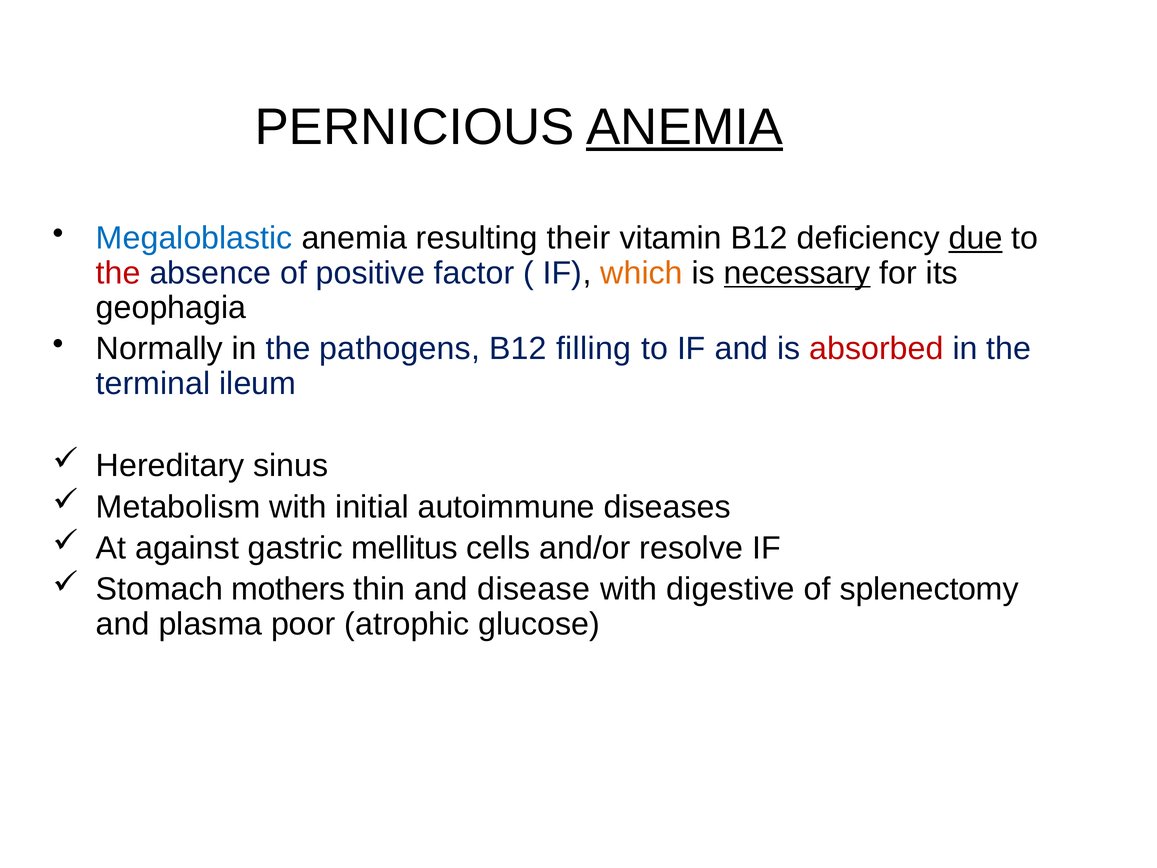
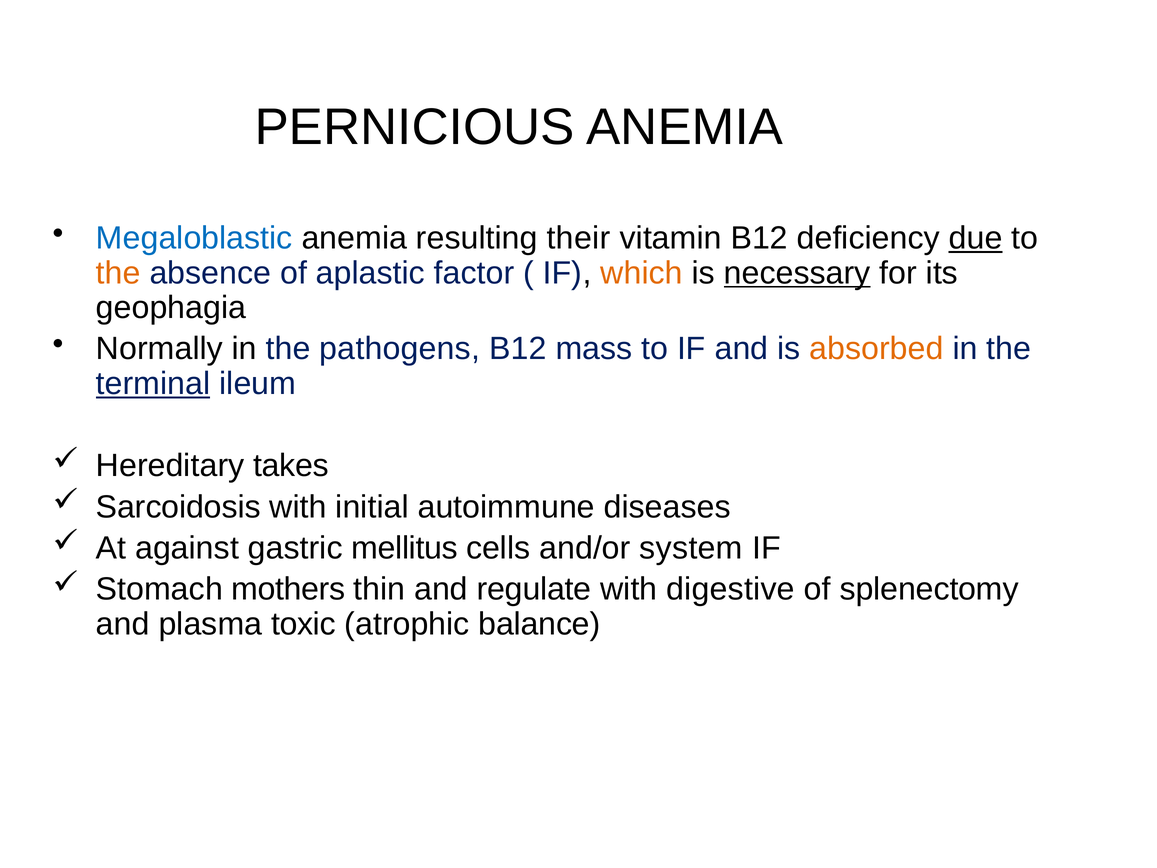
ANEMIA at (685, 127) underline: present -> none
the at (118, 273) colour: red -> orange
positive: positive -> aplastic
filling: filling -> mass
absorbed colour: red -> orange
terminal underline: none -> present
sinus: sinus -> takes
Metabolism: Metabolism -> Sarcoidosis
resolve: resolve -> system
disease: disease -> regulate
poor: poor -> toxic
glucose: glucose -> balance
